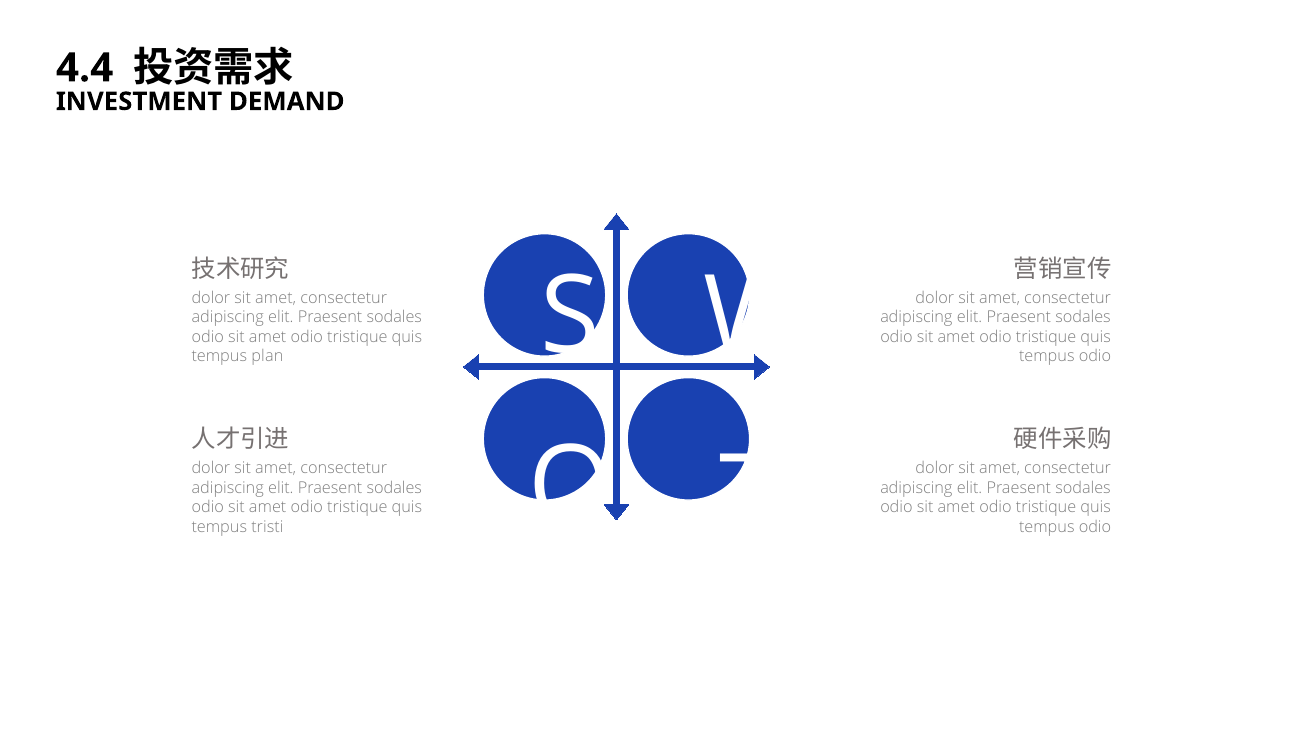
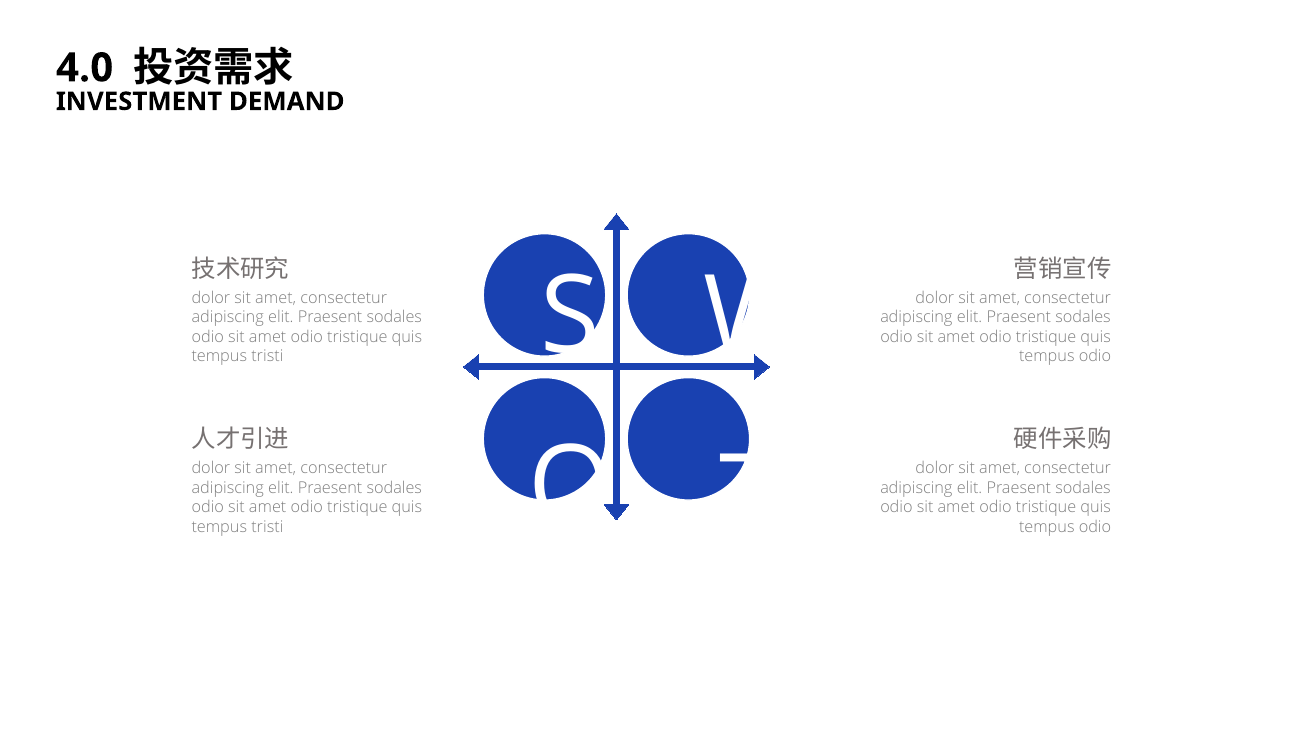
4.4: 4.4 -> 4.0
plan at (267, 356): plan -> tristi
